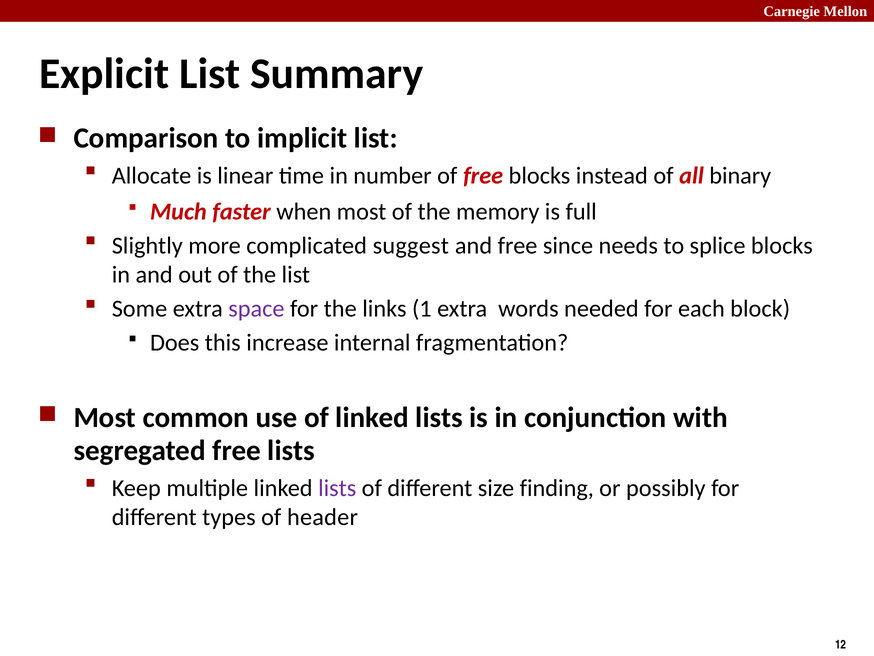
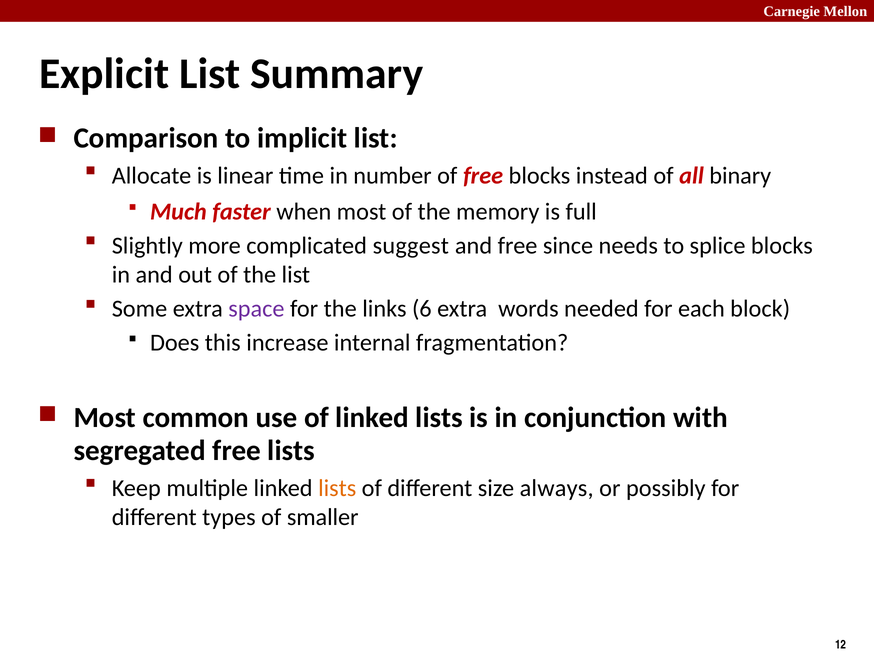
1: 1 -> 6
lists at (337, 488) colour: purple -> orange
finding: finding -> always
header: header -> smaller
